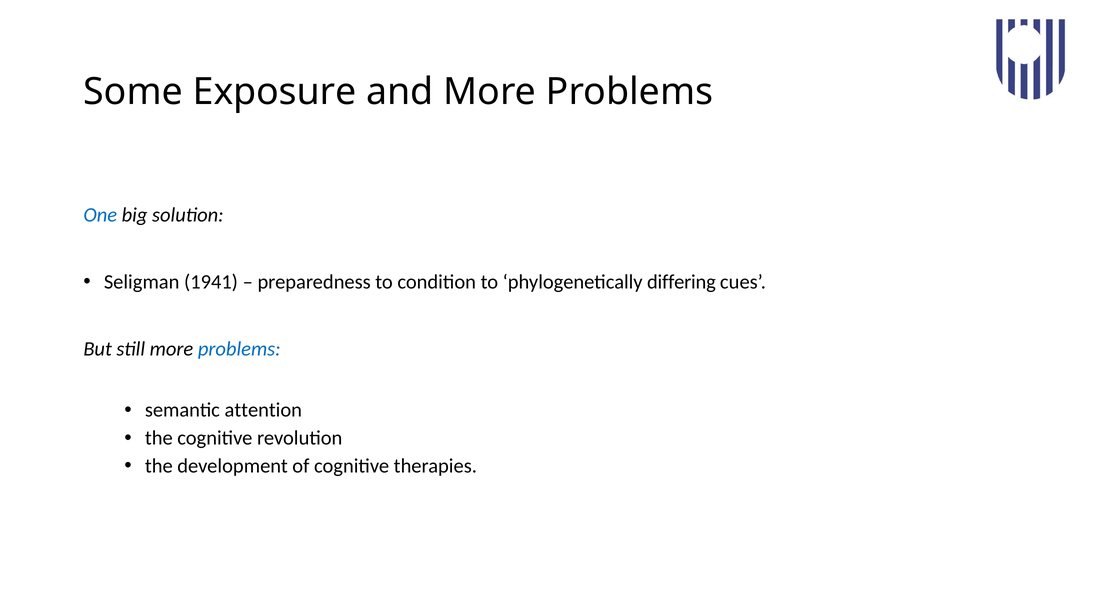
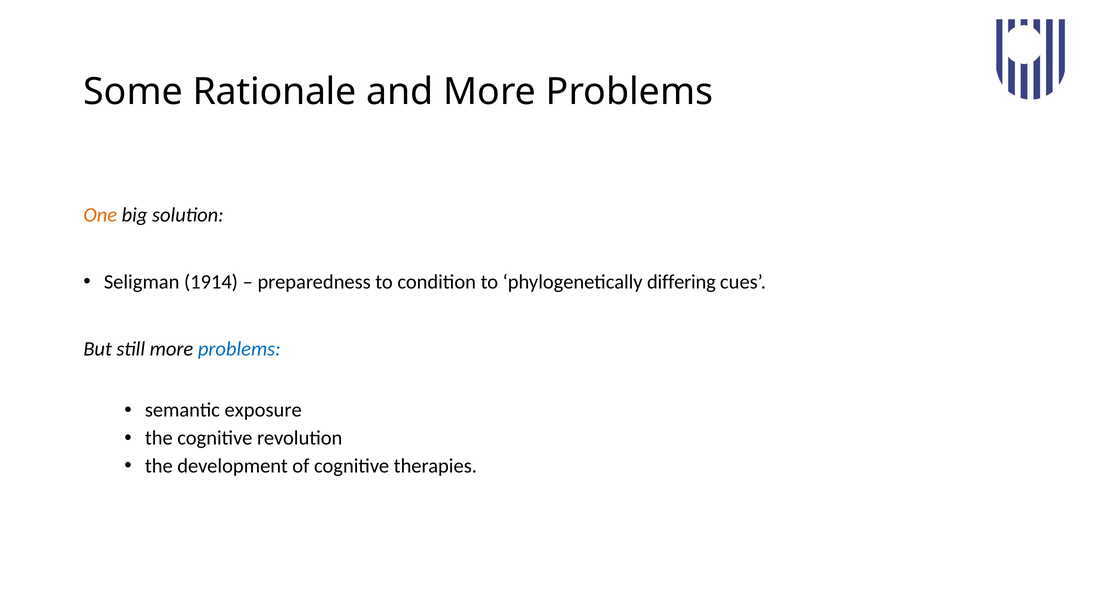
Exposure: Exposure -> Rationale
One colour: blue -> orange
1941: 1941 -> 1914
attention: attention -> exposure
